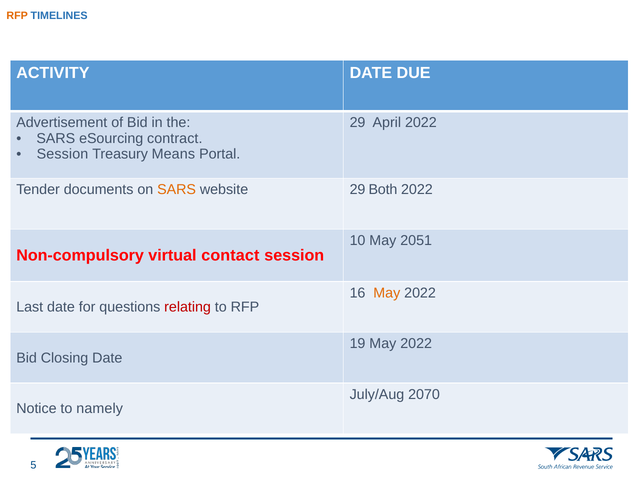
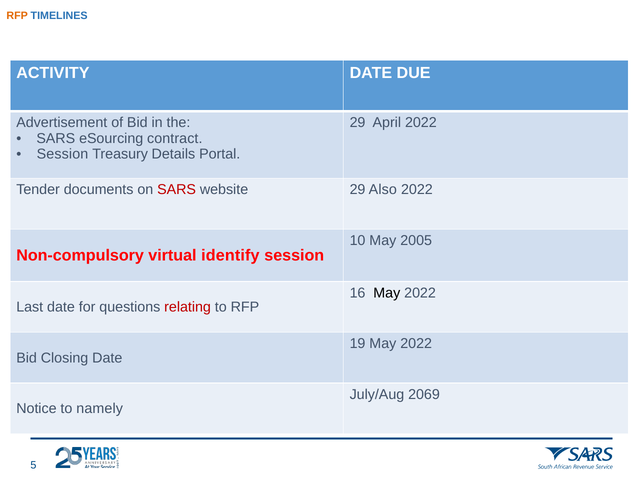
Means: Means -> Details
SARS at (177, 190) colour: orange -> red
Both: Both -> Also
2051: 2051 -> 2005
contact: contact -> identify
May at (387, 293) colour: orange -> black
2070: 2070 -> 2069
